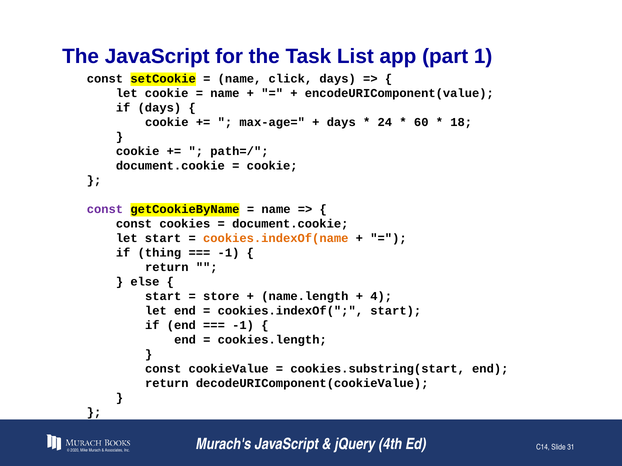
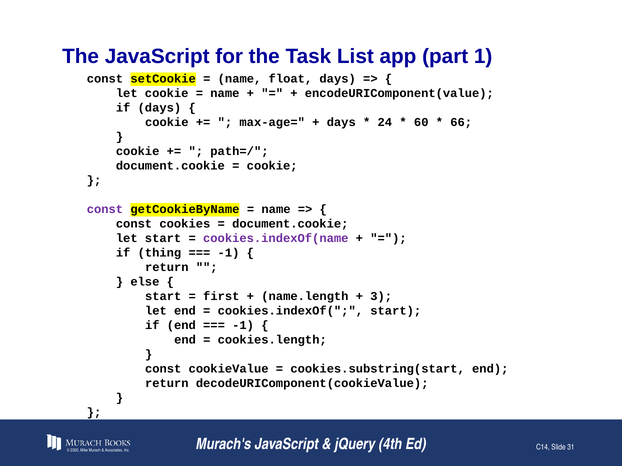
click: click -> float
18: 18 -> 66
cookies.indexOf(name colour: orange -> purple
store: store -> first
4: 4 -> 3
